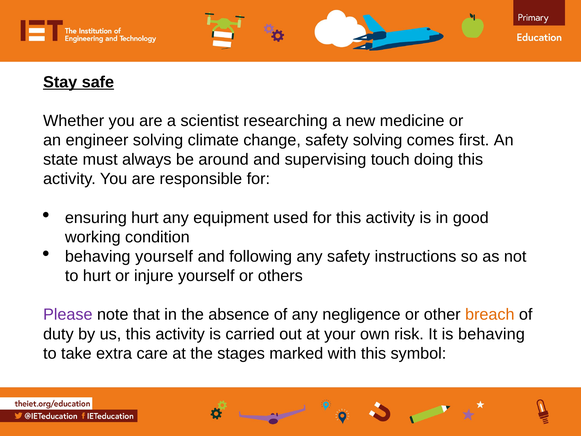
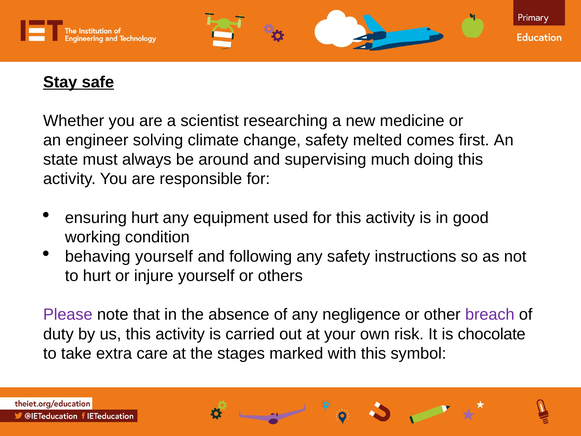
safety solving: solving -> melted
touch: touch -> much
breach colour: orange -> purple
is behaving: behaving -> chocolate
